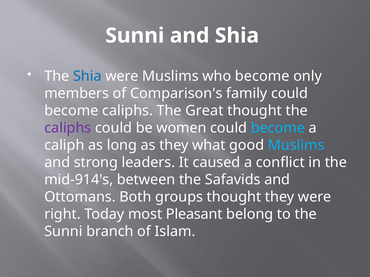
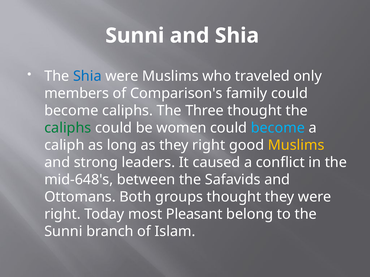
who become: become -> traveled
Great: Great -> Three
caliphs at (68, 128) colour: purple -> green
they what: what -> right
Muslims at (296, 145) colour: light blue -> yellow
mid-914's: mid-914's -> mid-648's
